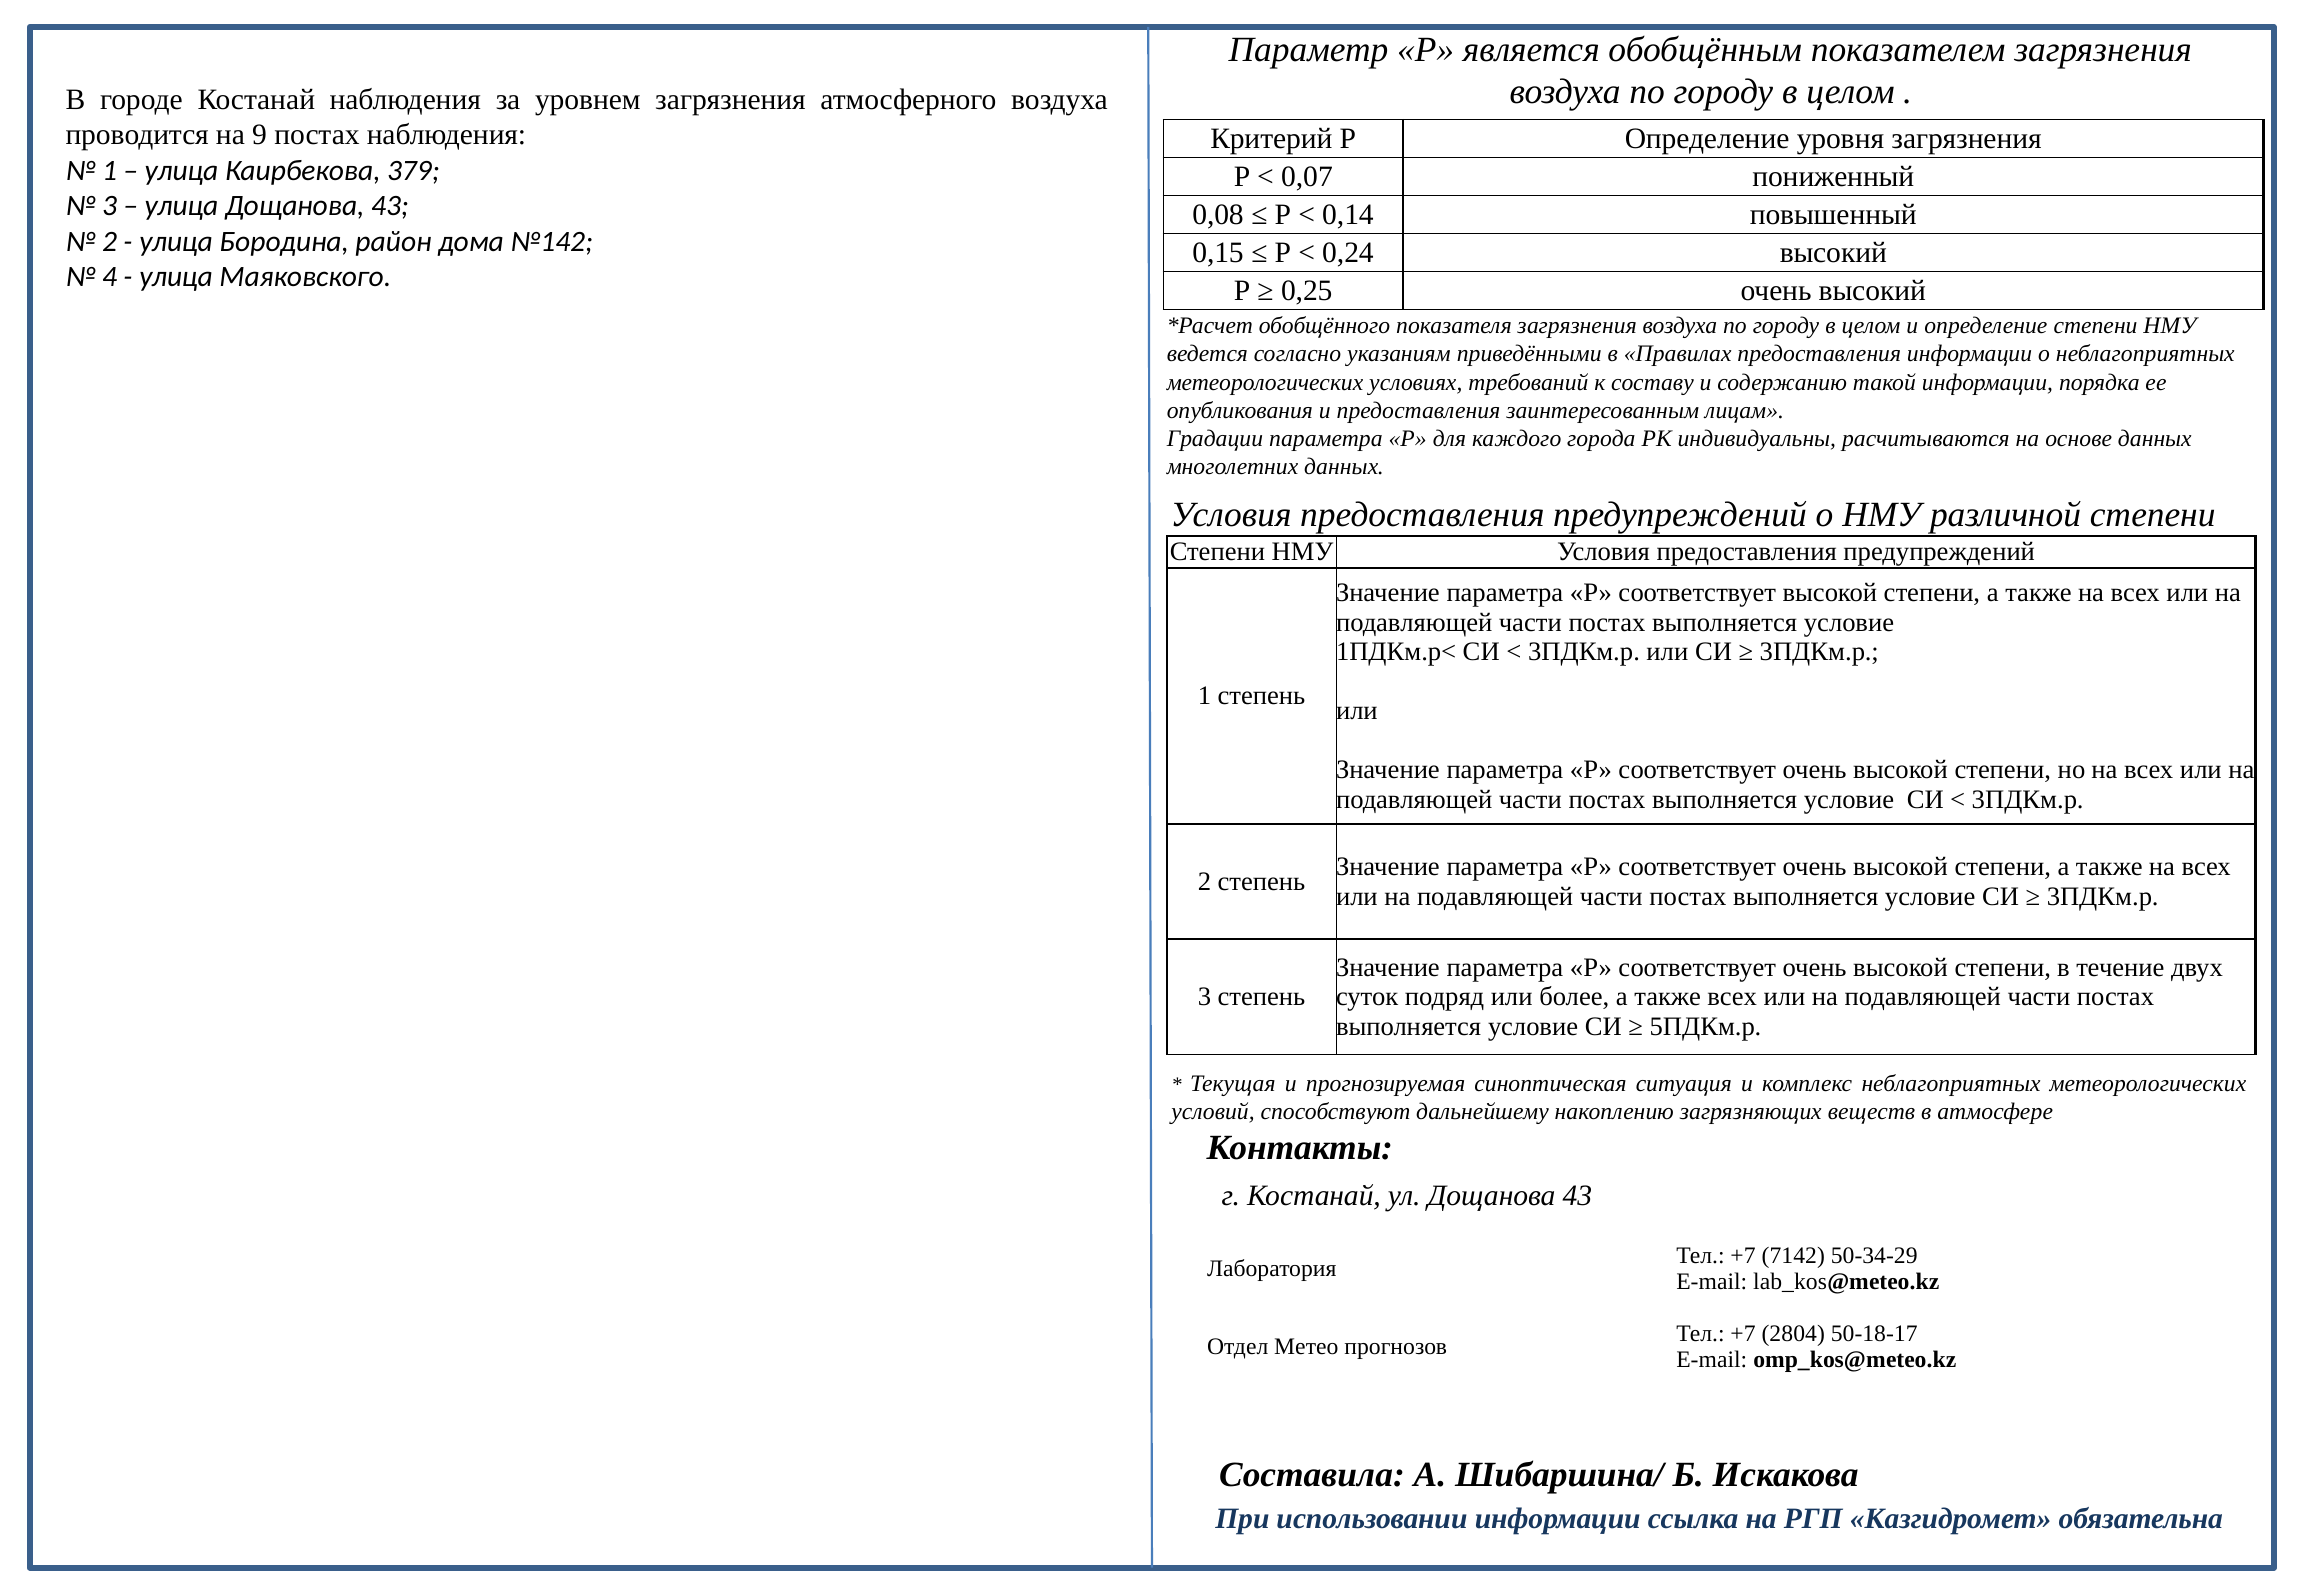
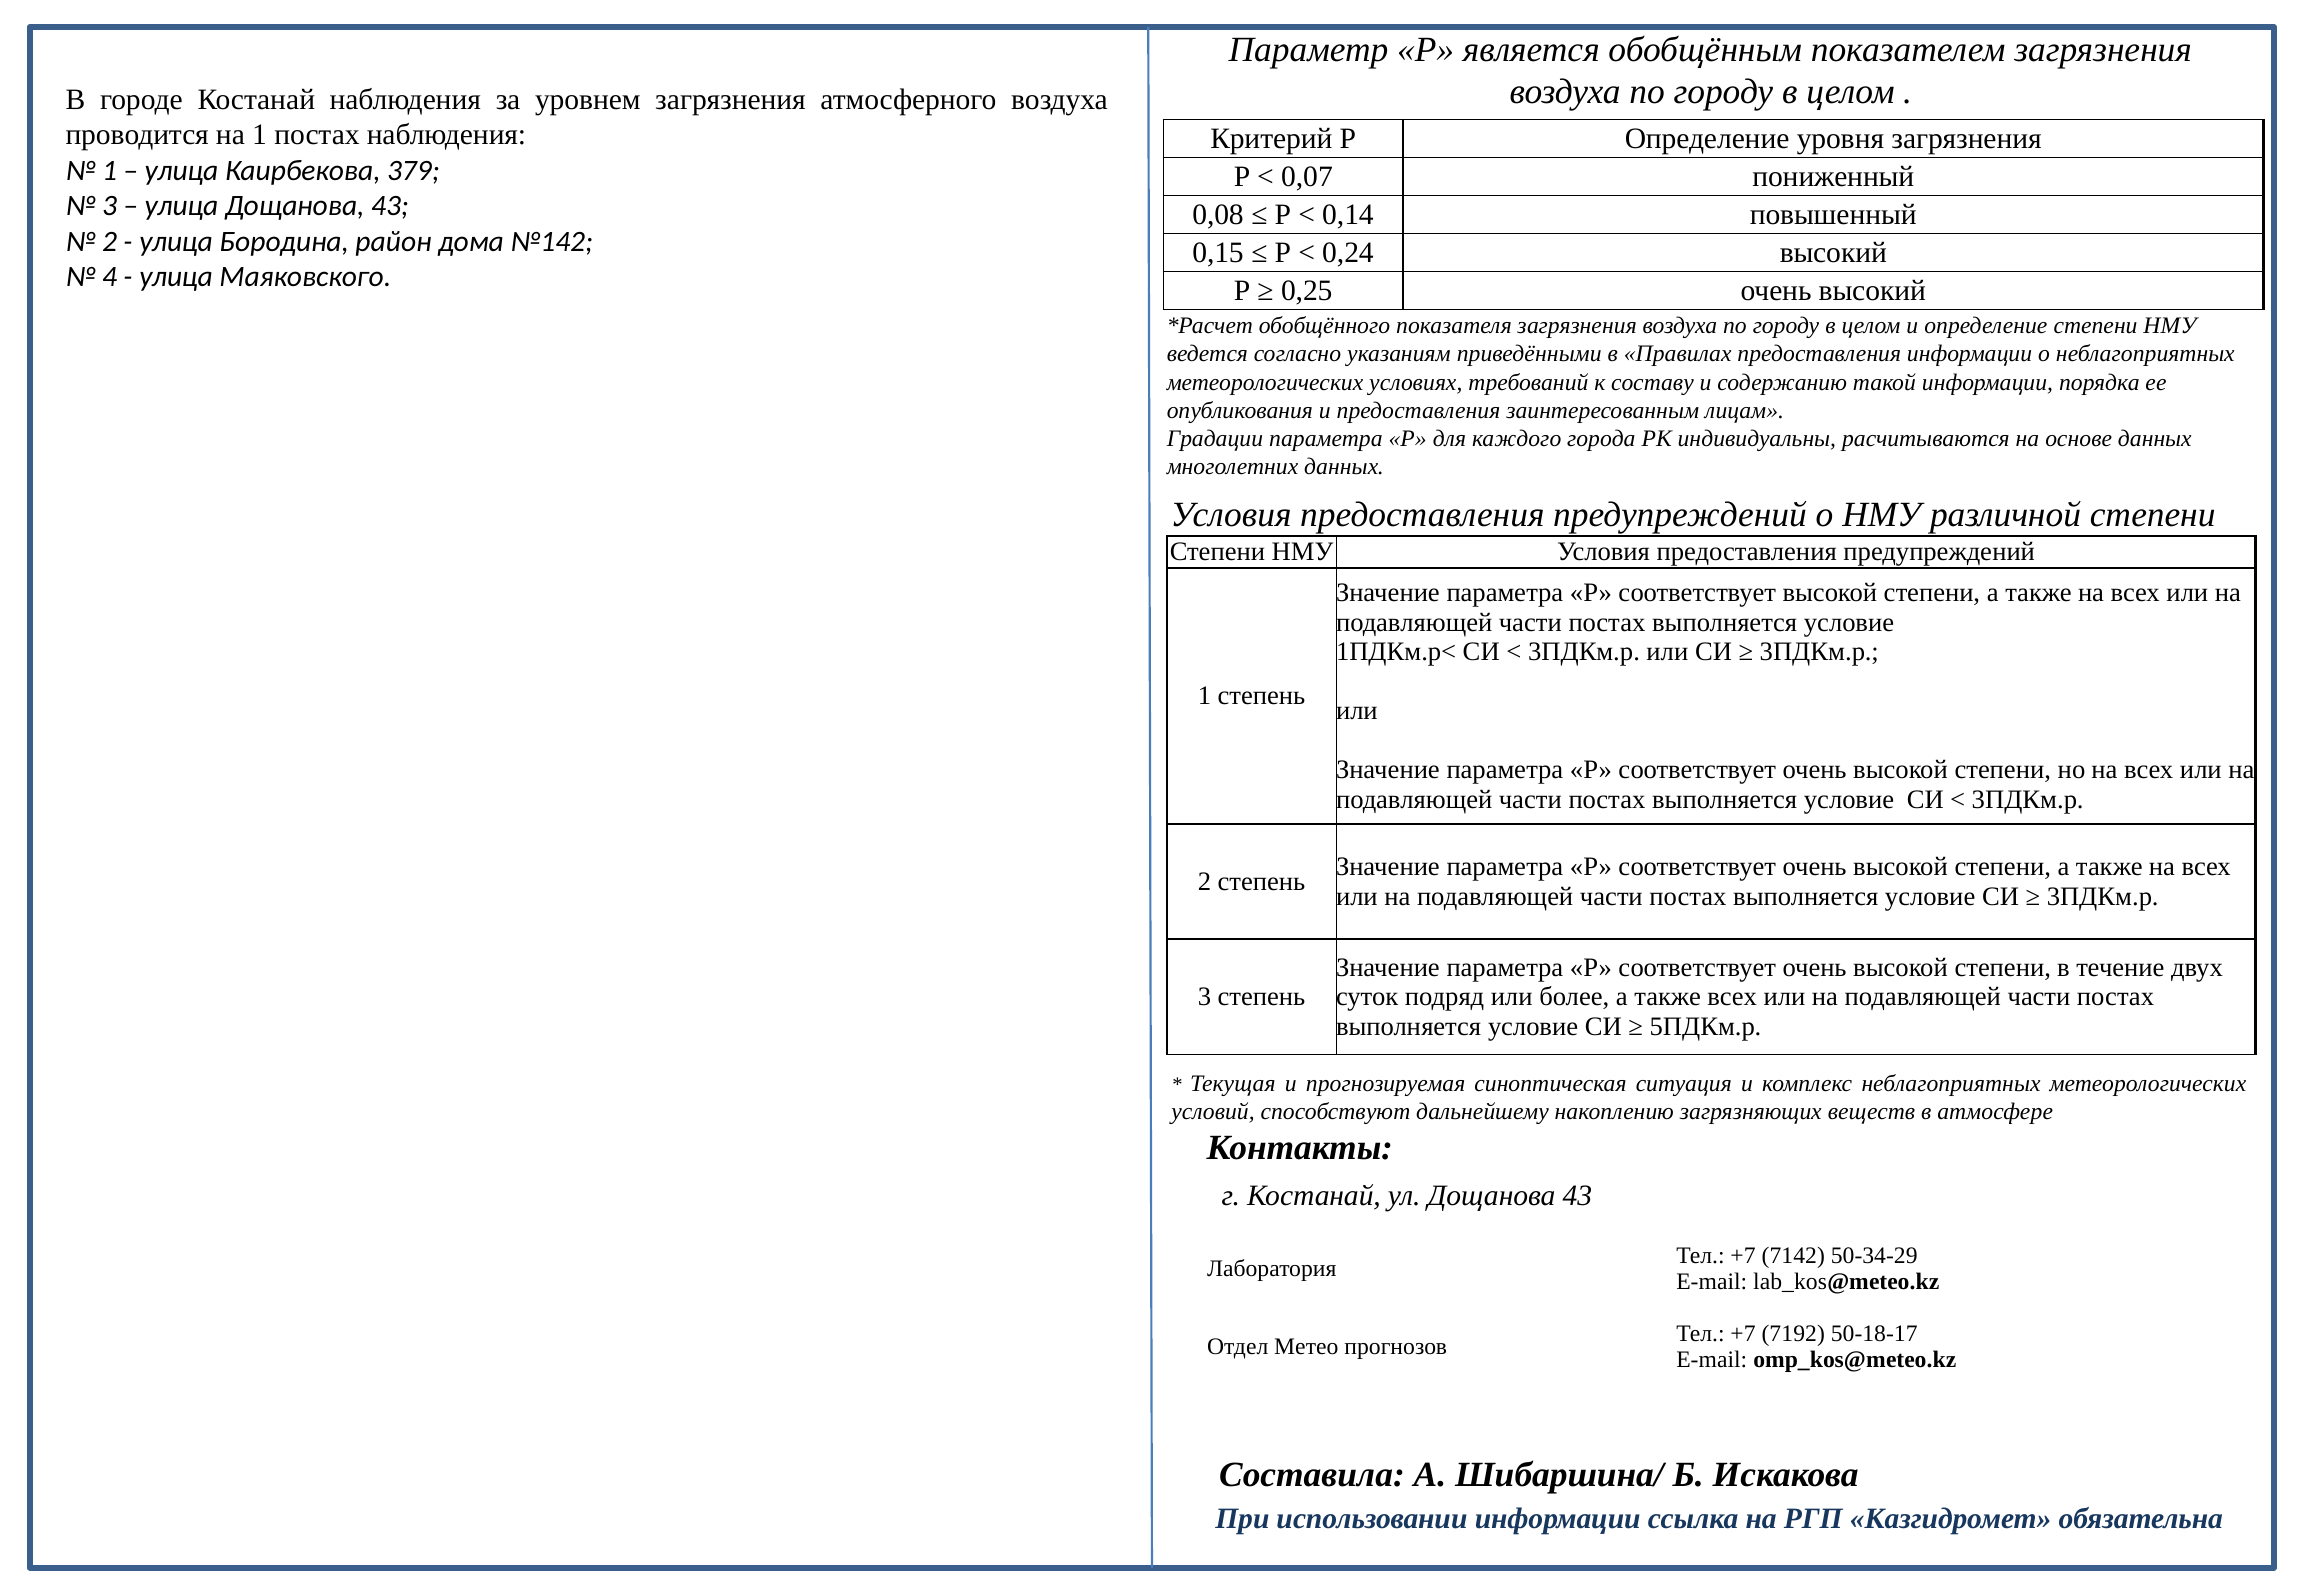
на 9: 9 -> 1
2804: 2804 -> 7192
